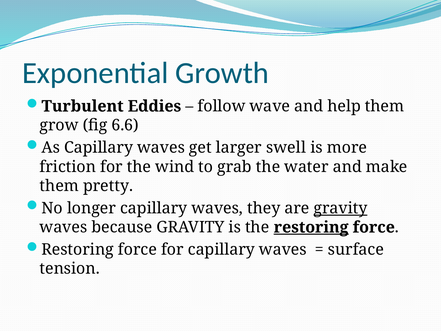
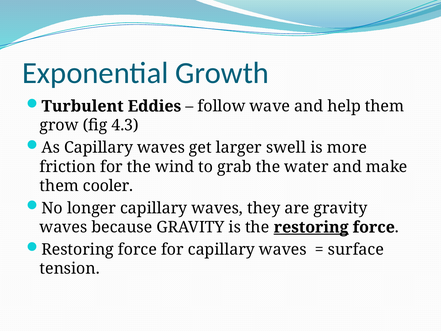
6.6: 6.6 -> 4.3
pretty: pretty -> cooler
gravity at (340, 208) underline: present -> none
